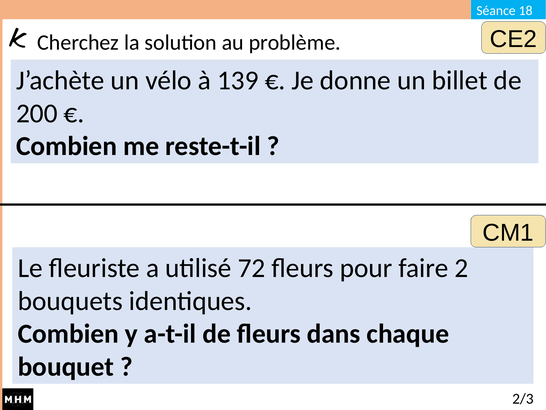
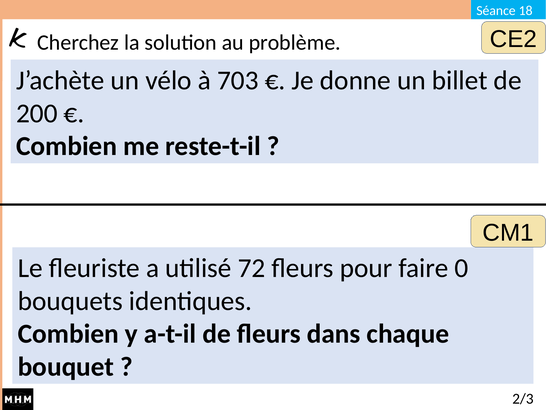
139: 139 -> 703
2: 2 -> 0
